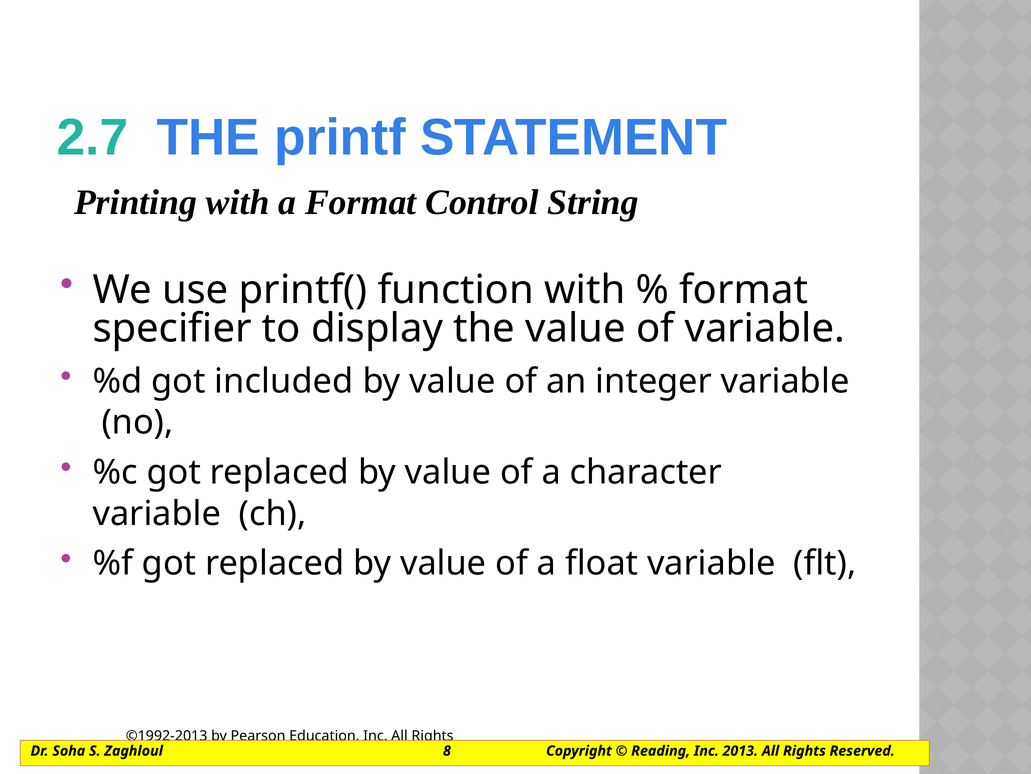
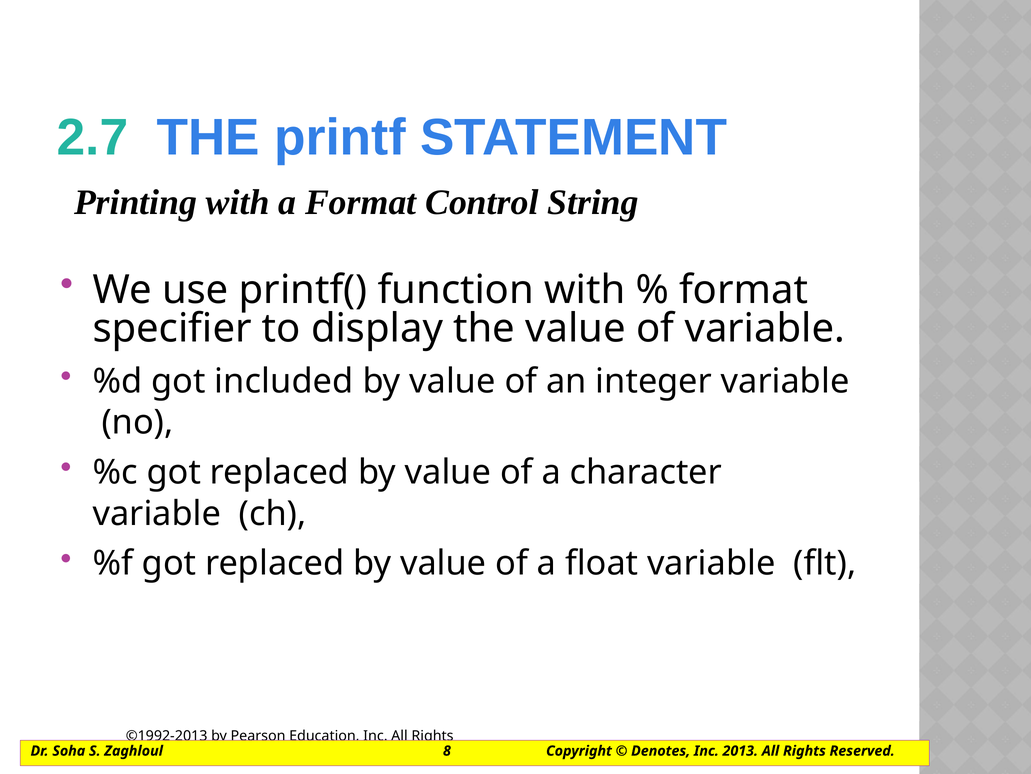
Reading: Reading -> Denotes
